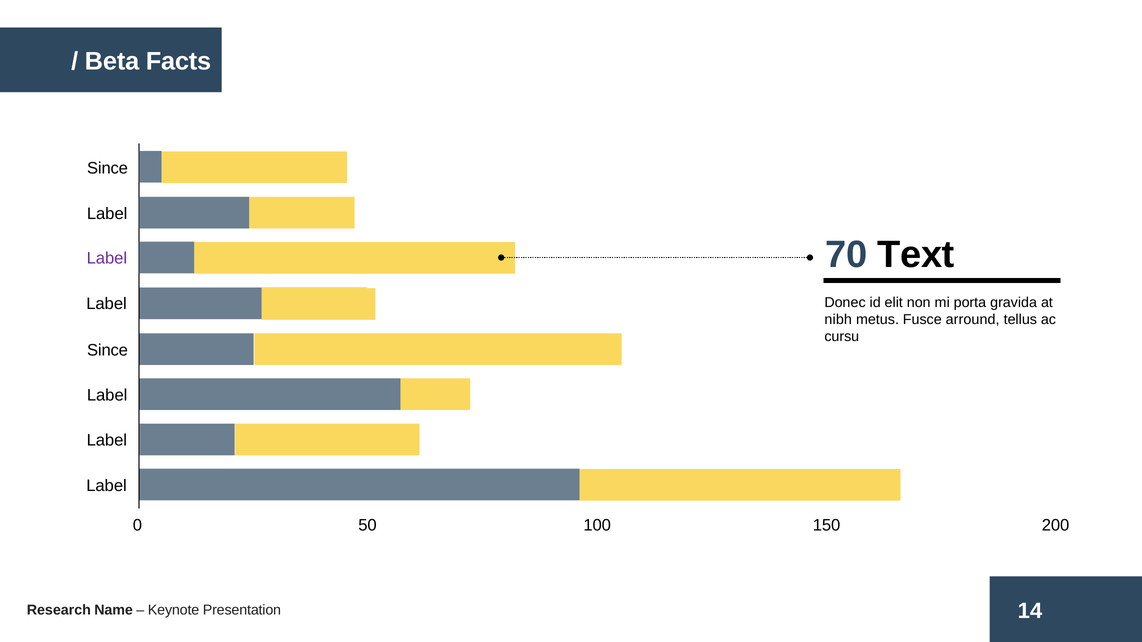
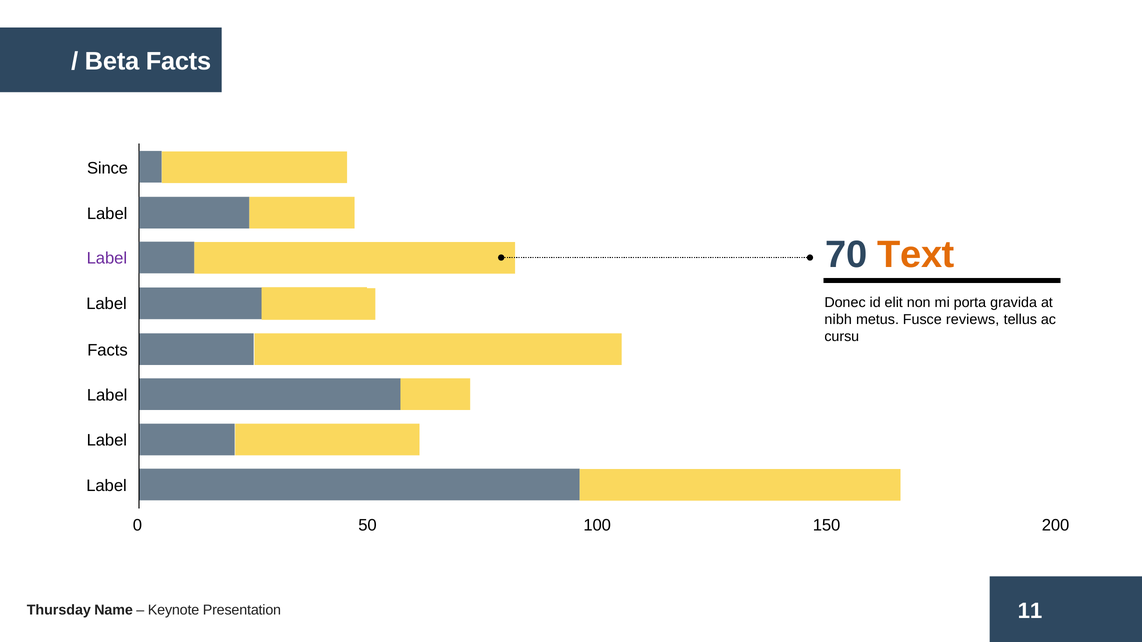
Text colour: black -> orange
arround: arround -> reviews
Since at (108, 350): Since -> Facts
Research: Research -> Thursday
14: 14 -> 11
